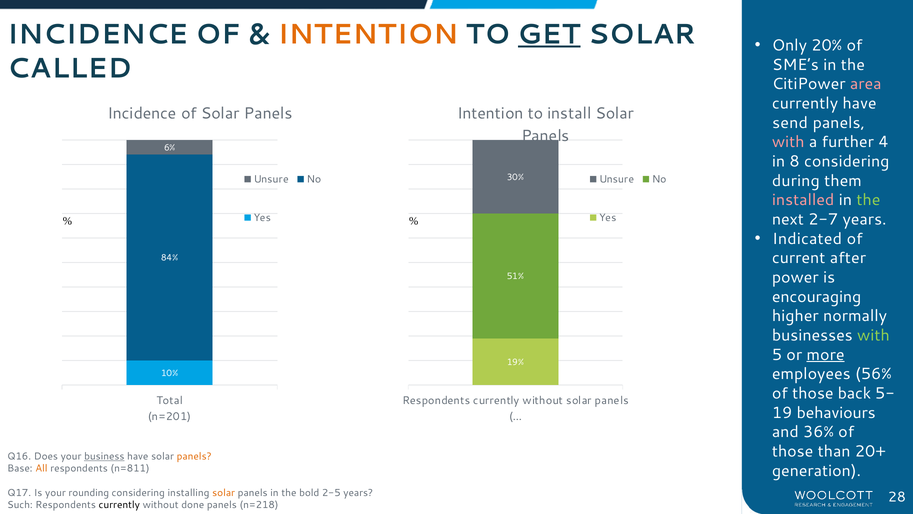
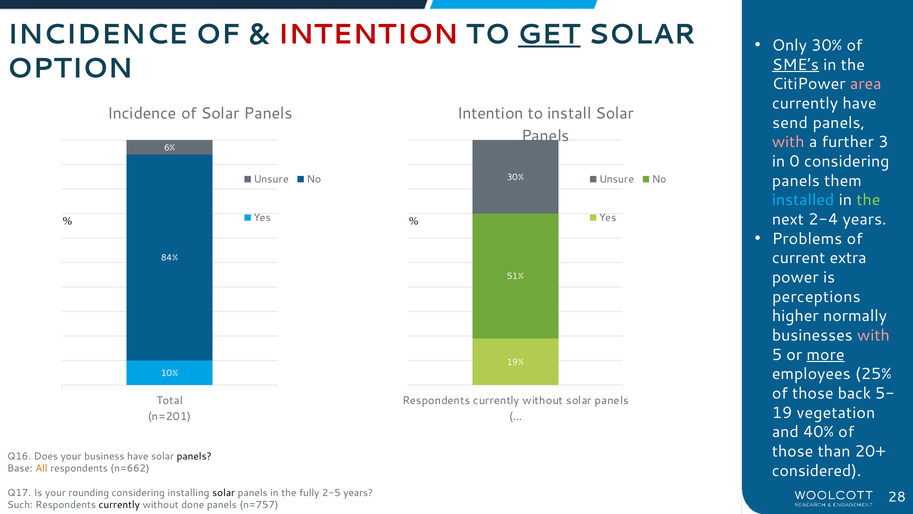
INTENTION at (368, 34) colour: orange -> red
Only 20%: 20% -> 30%
CALLED: CALLED -> OPTION
SME’s underline: none -> present
4: 4 -> 3
8: 8 -> 0
during at (796, 181): during -> panels
installed colour: pink -> light blue
2-7: 2-7 -> 2-4
Indicated: Indicated -> Problems
after: after -> extra
encouraging: encouraging -> perceptions
with at (873, 335) colour: light green -> pink
56%: 56% -> 25%
behaviours: behaviours -> vegetation
36%: 36% -> 40%
business underline: present -> none
panels at (194, 456) colour: orange -> black
generation: generation -> considered
n=811: n=811 -> n=662
solar at (224, 492) colour: orange -> black
bold: bold -> fully
n=218: n=218 -> n=757
